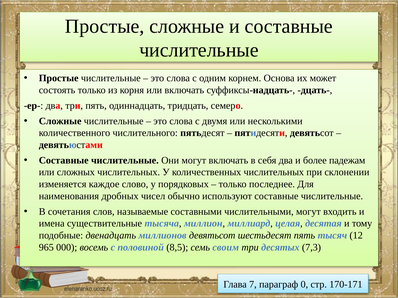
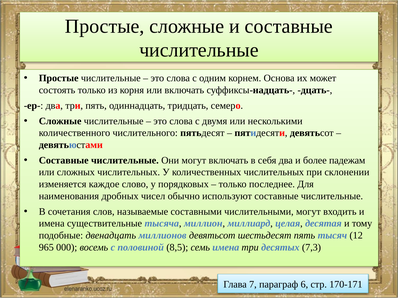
семь своим: своим -> имена
0: 0 -> 6
